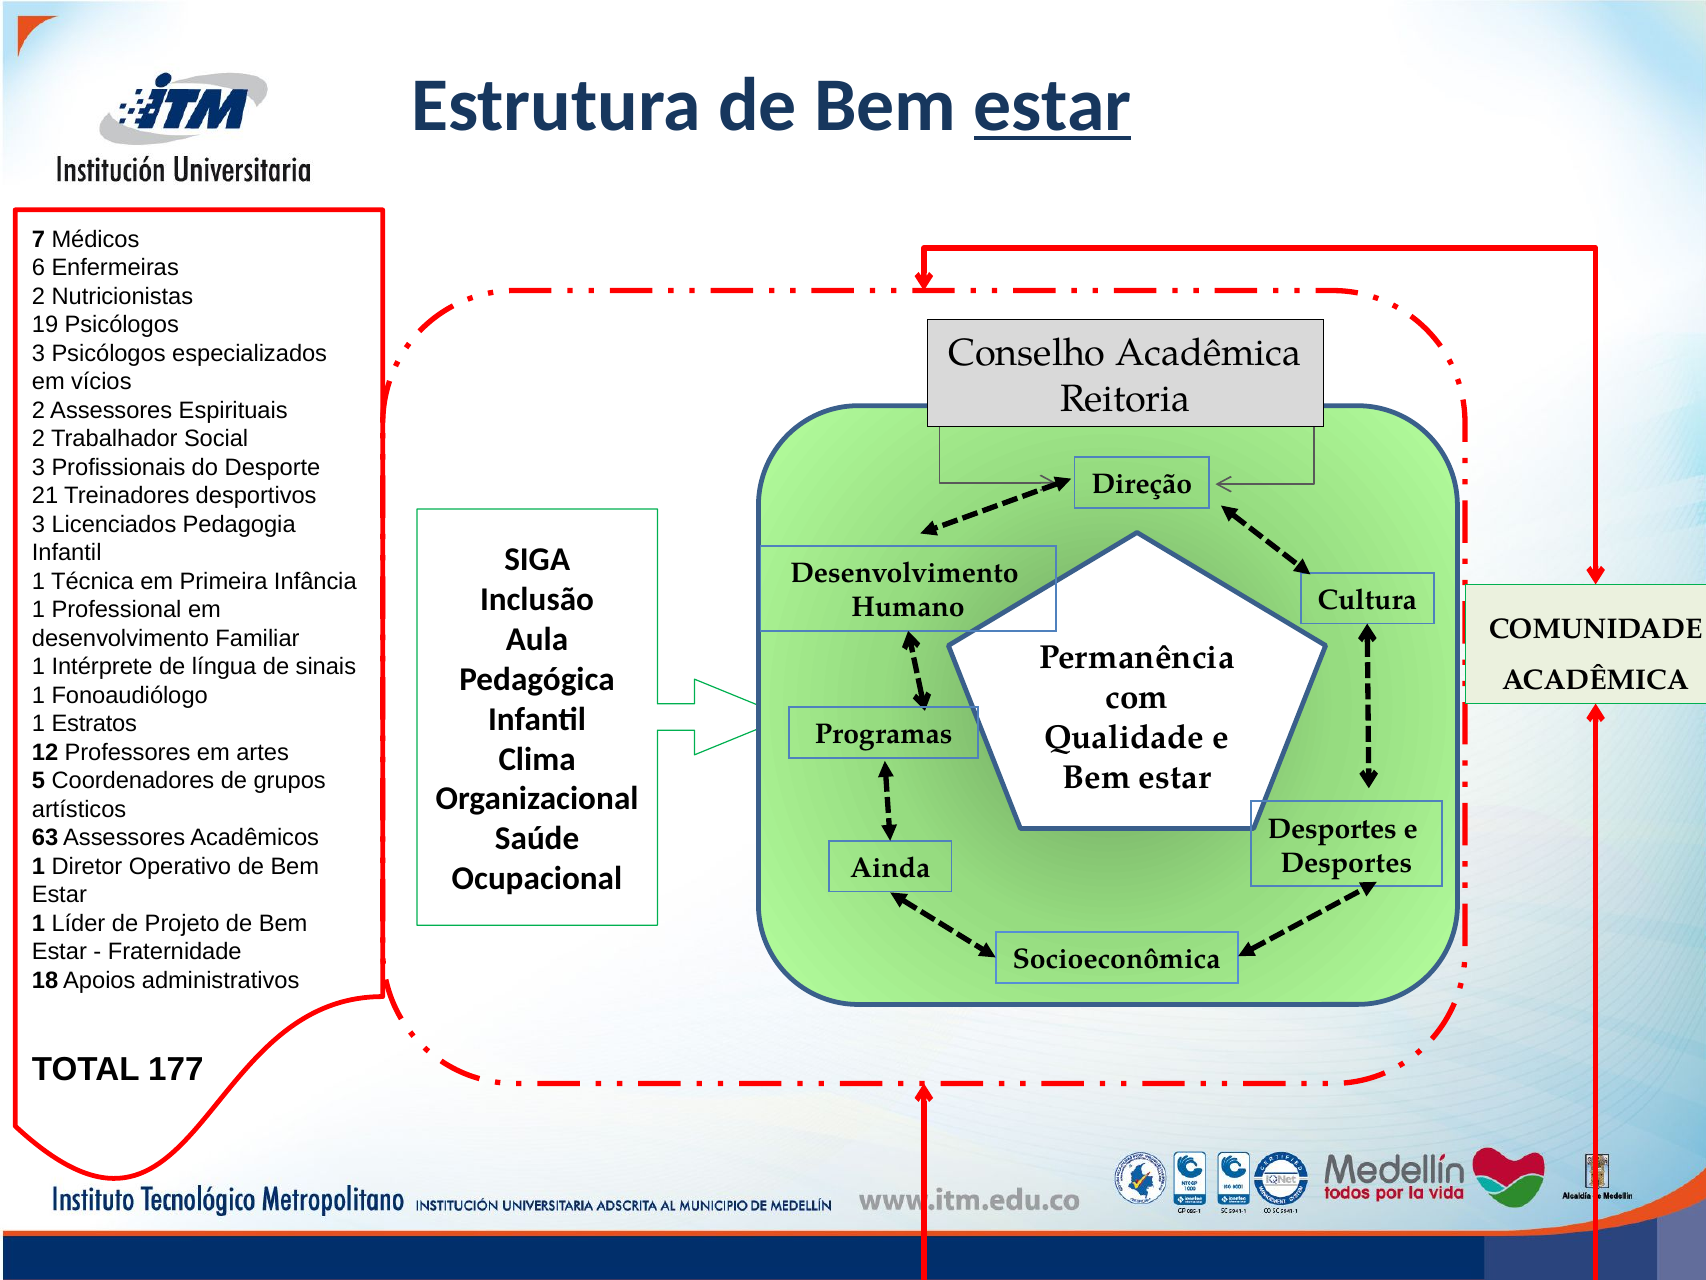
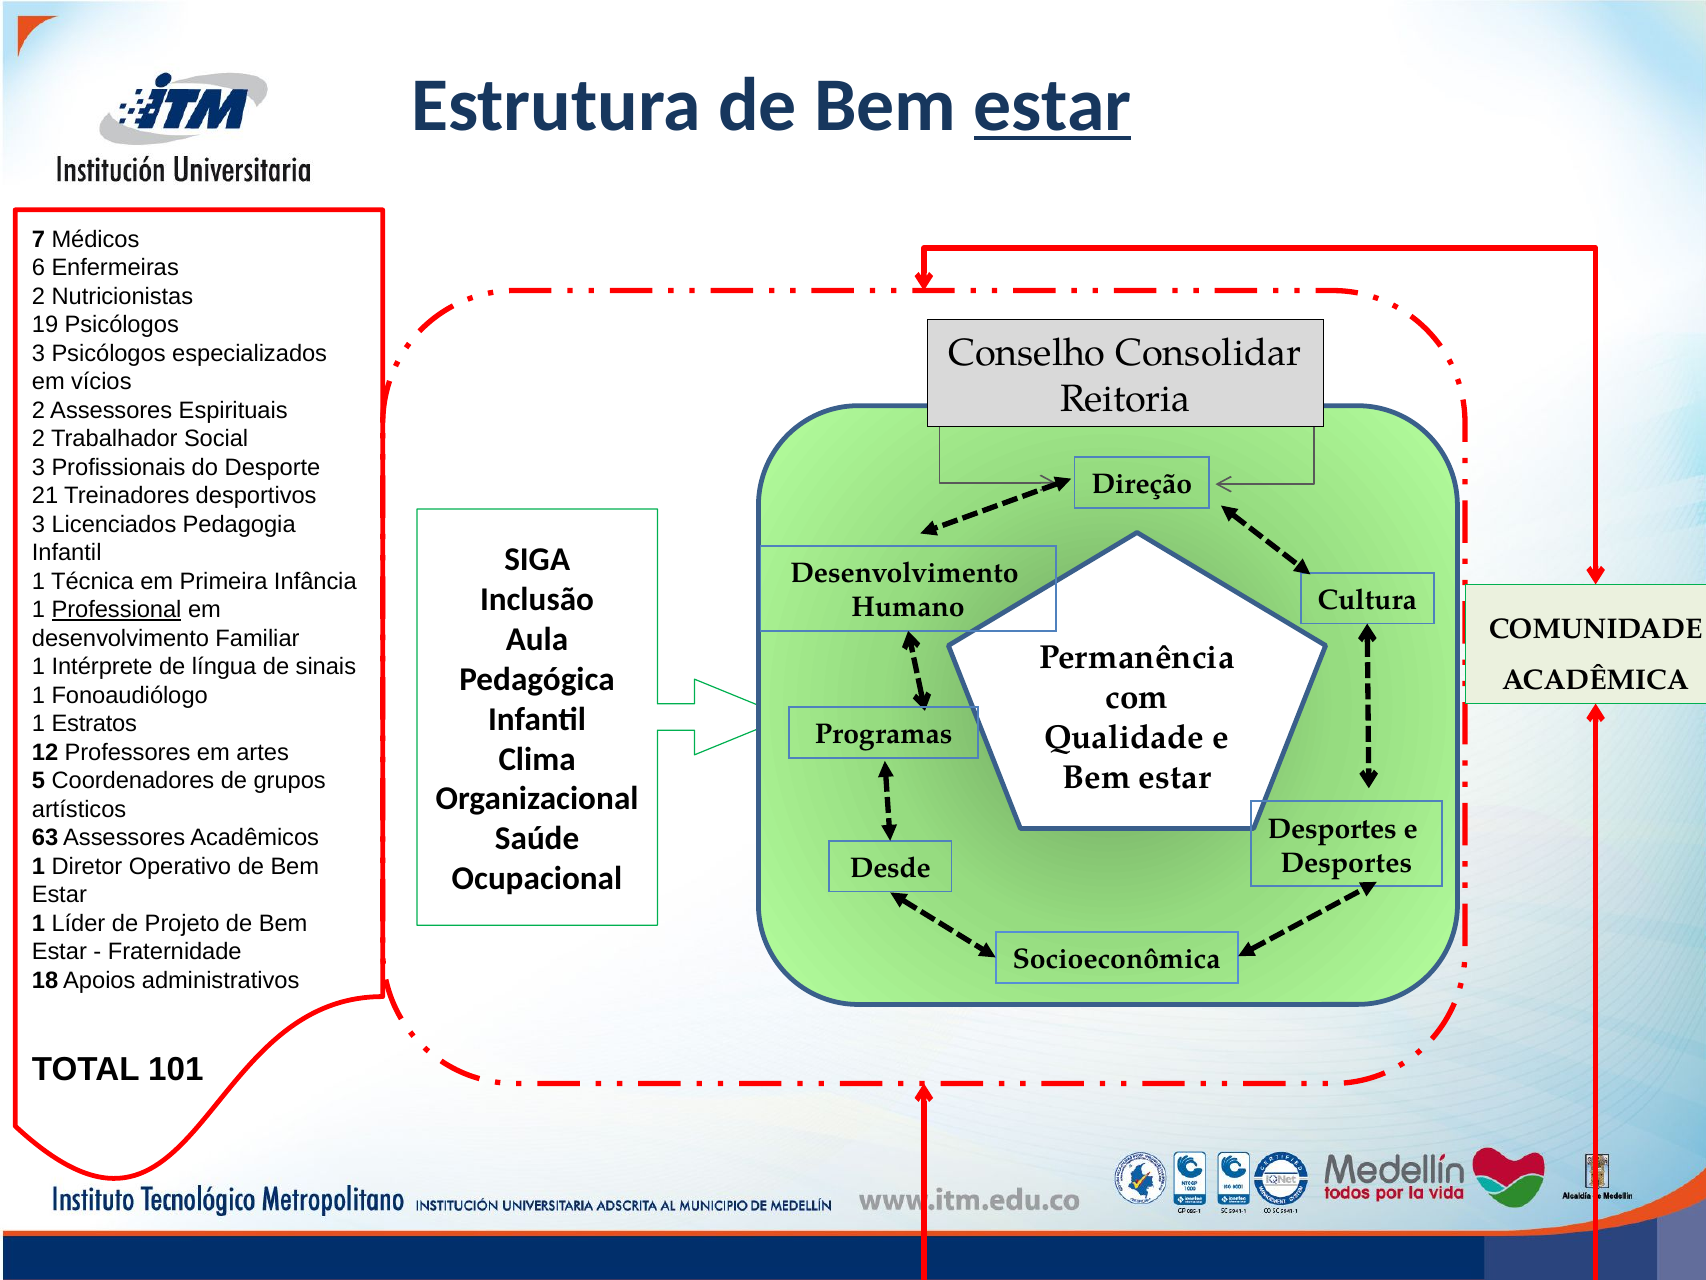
Conselho Acadêmica: Acadêmica -> Consolidar
Professional underline: none -> present
Ainda: Ainda -> Desde
177: 177 -> 101
